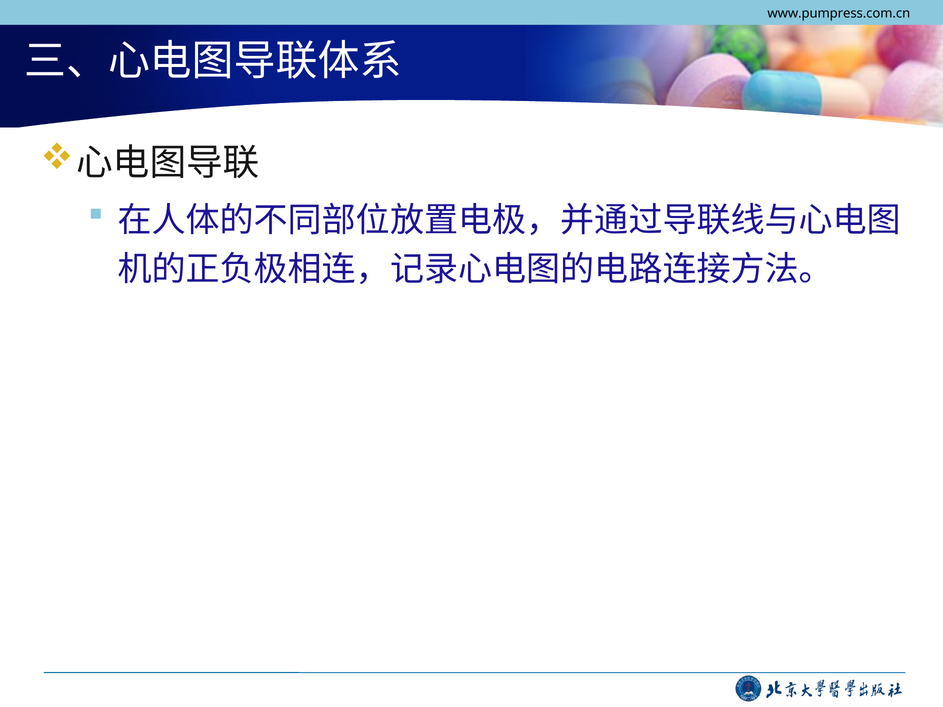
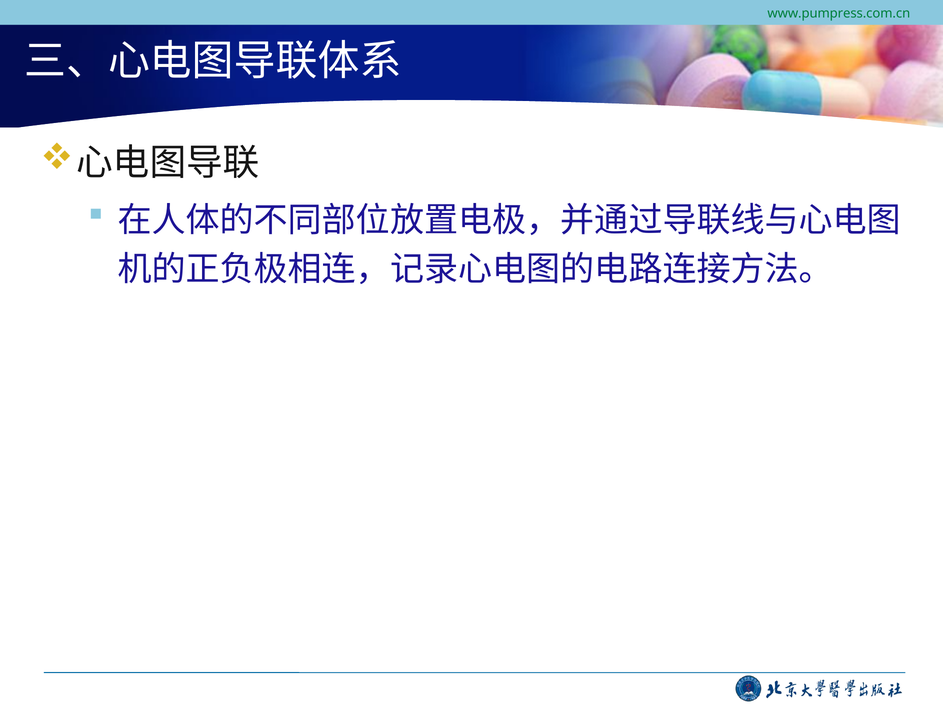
www.pumpress.com.cn colour: black -> green
